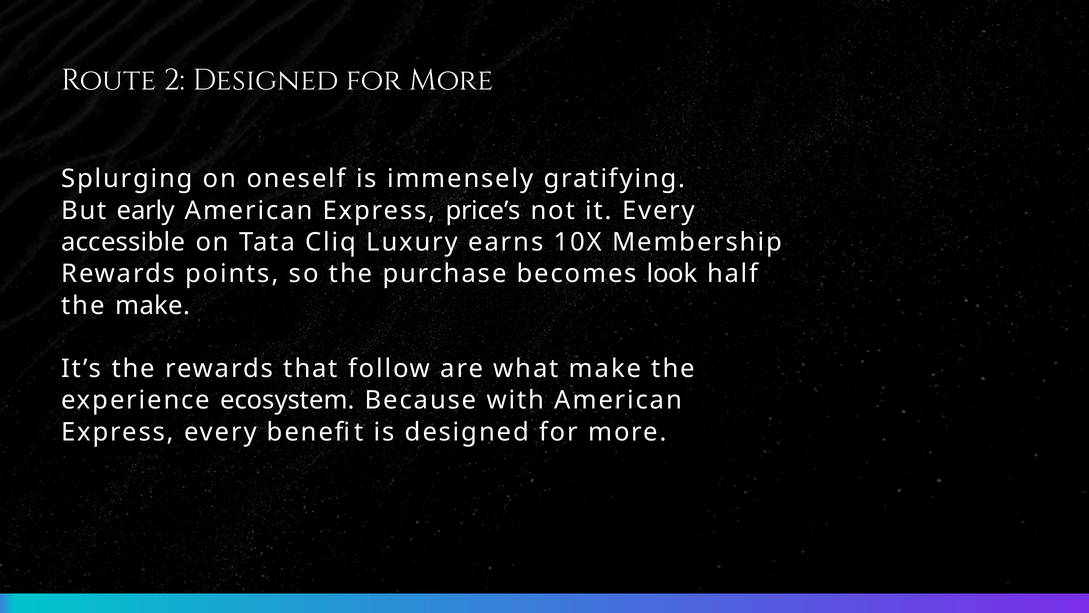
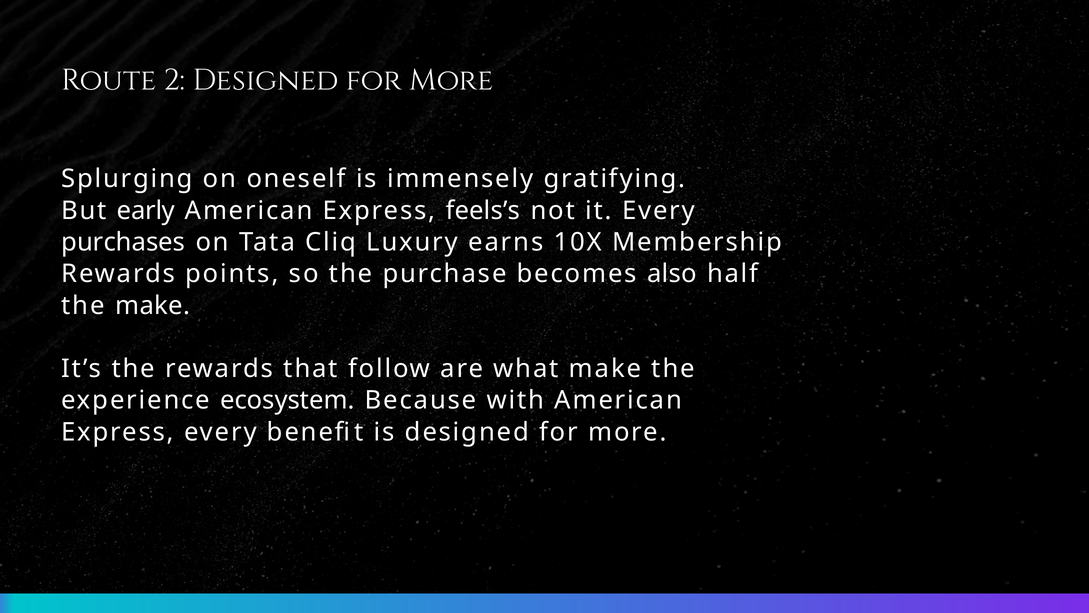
price’s: price’s -> feels’s
accessible: accessible -> purchases
look: look -> also
